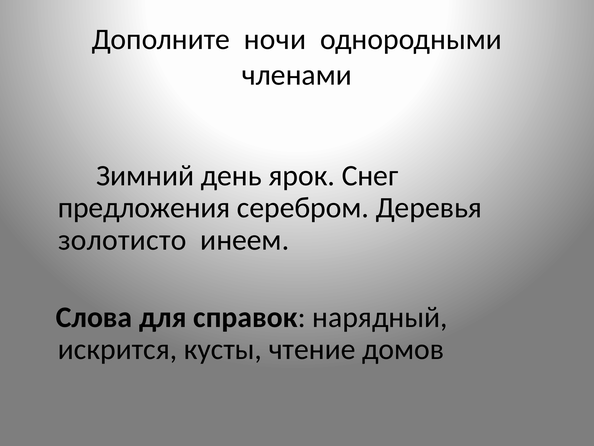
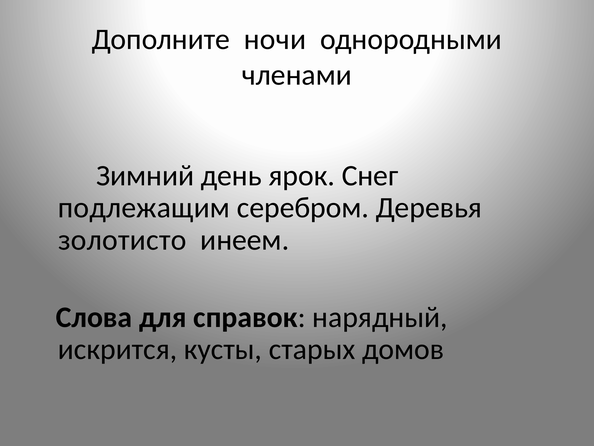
предложения: предложения -> подлежащим
чтение: чтение -> старых
